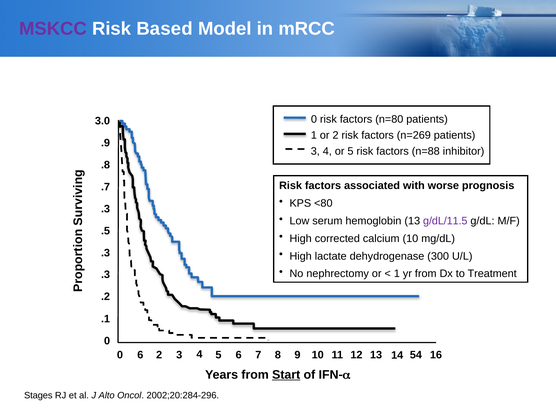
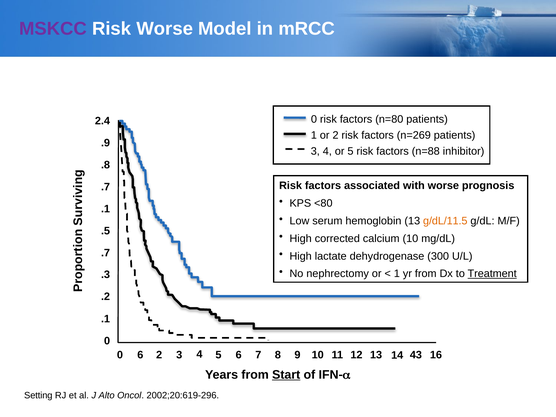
Risk Based: Based -> Worse
3.0: 3.0 -> 2.4
.3 at (106, 209): .3 -> .1
g/dL/11.5 colour: purple -> orange
.3 at (106, 253): .3 -> .7
Treatment underline: none -> present
54: 54 -> 43
Stages: Stages -> Setting
2002;20:284-296: 2002;20:284-296 -> 2002;20:619-296
